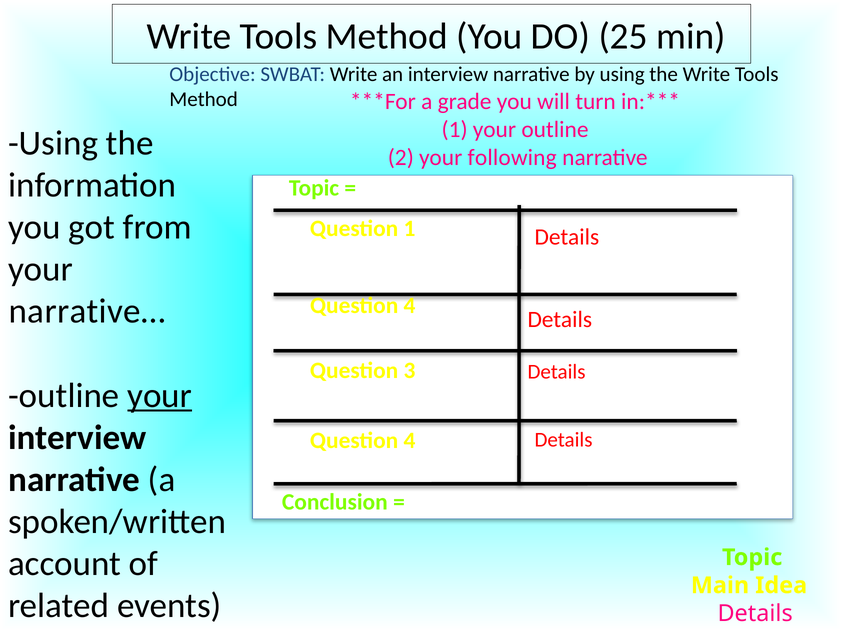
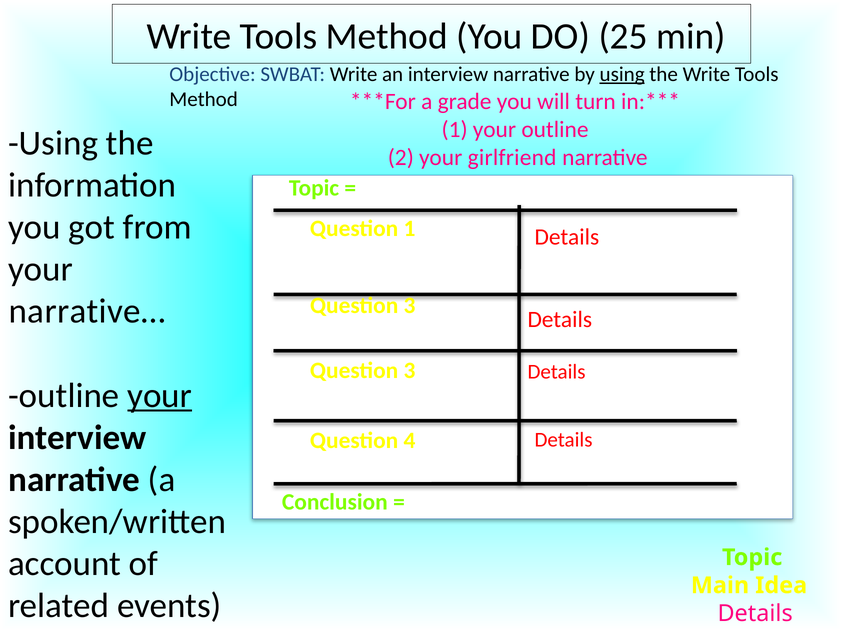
using at (622, 74) underline: none -> present
following: following -> girlfriend
4 at (410, 306): 4 -> 3
